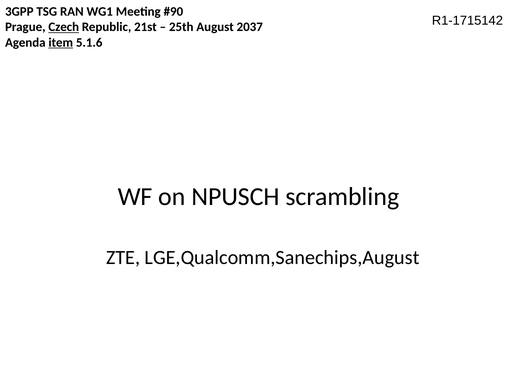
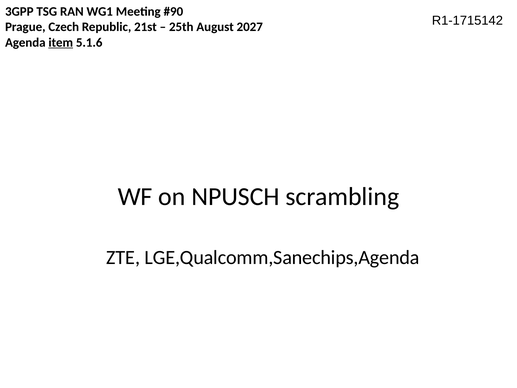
Czech underline: present -> none
2037: 2037 -> 2027
LGE,Qualcomm,Sanechips,August: LGE,Qualcomm,Sanechips,August -> LGE,Qualcomm,Sanechips,Agenda
